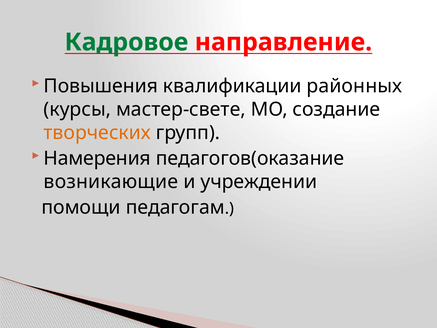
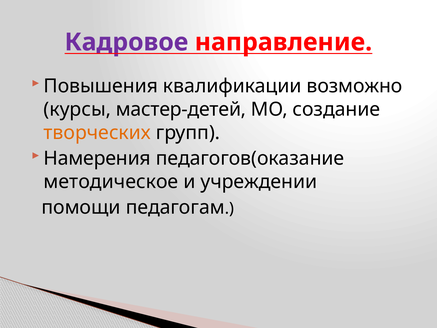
Кадровое colour: green -> purple
районных: районных -> возможно
мастер-свете: мастер-свете -> мастер-детей
возникающие: возникающие -> методическое
